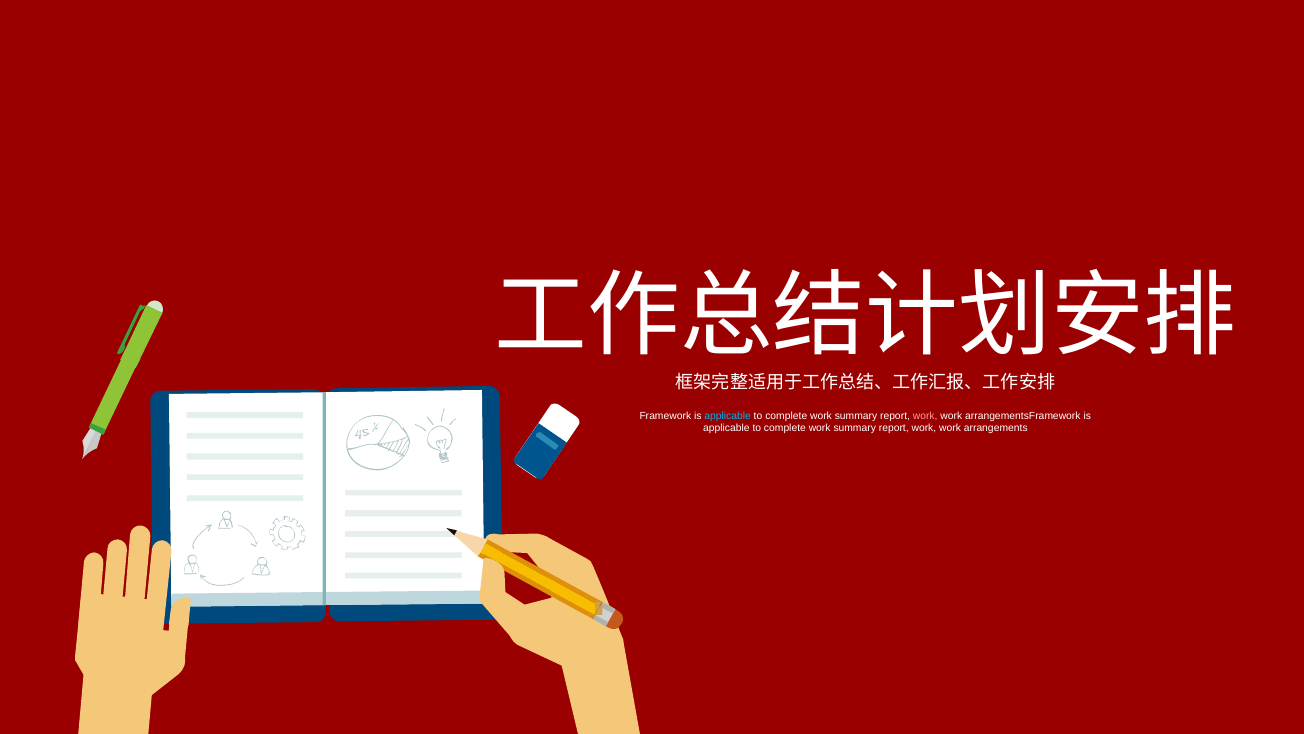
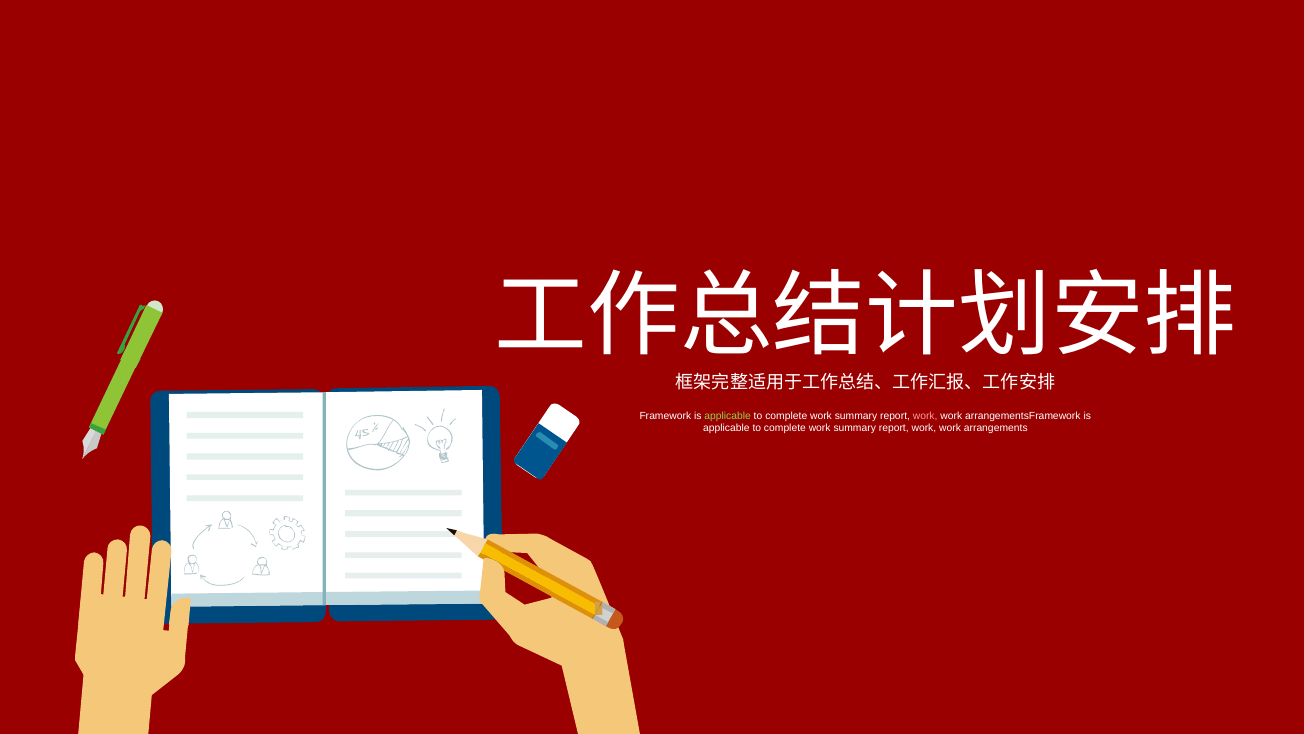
applicable at (728, 415) colour: light blue -> light green
